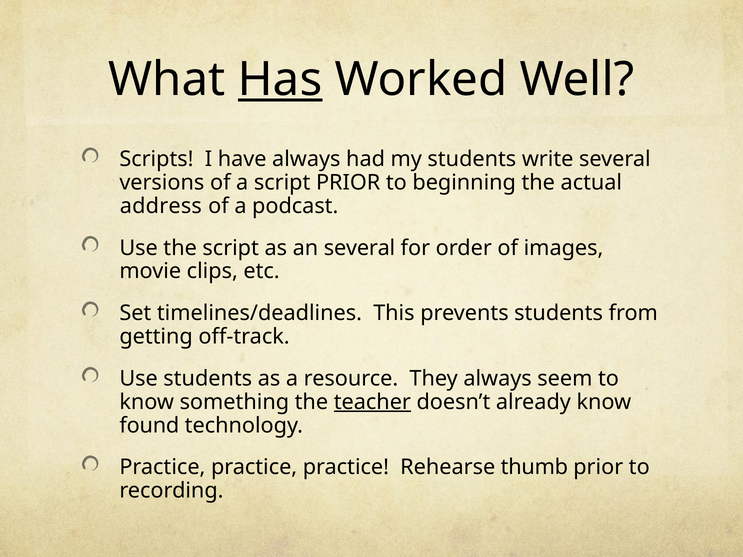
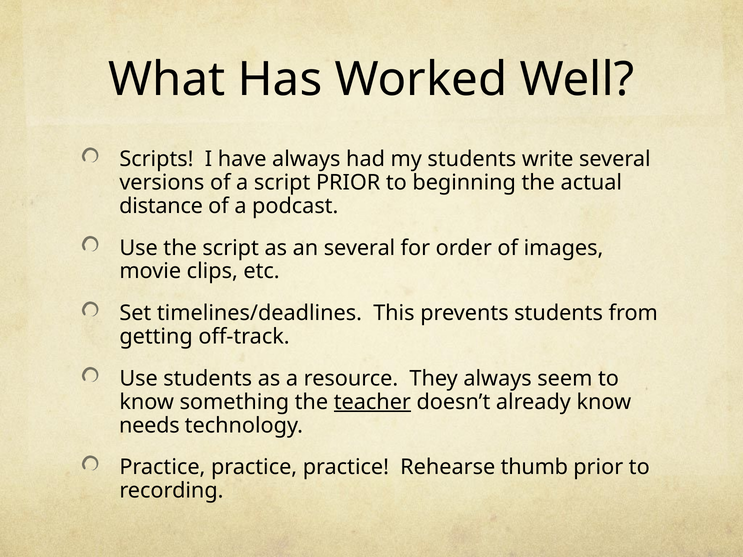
Has underline: present -> none
address: address -> distance
found: found -> needs
